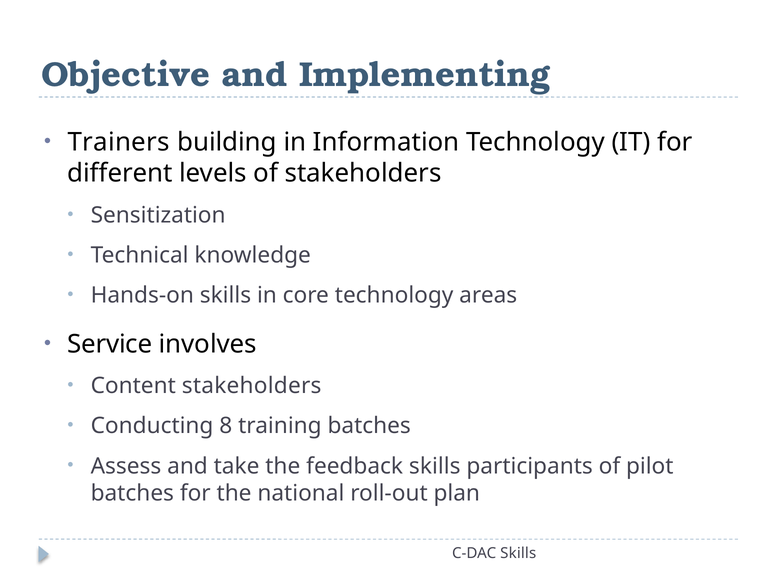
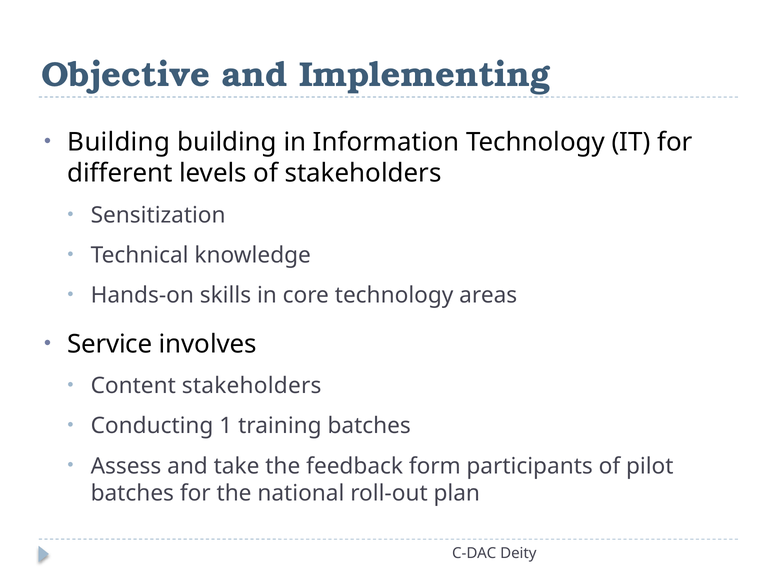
Trainers at (119, 143): Trainers -> Building
8: 8 -> 1
feedback skills: skills -> form
C-DAC Skills: Skills -> Deity
